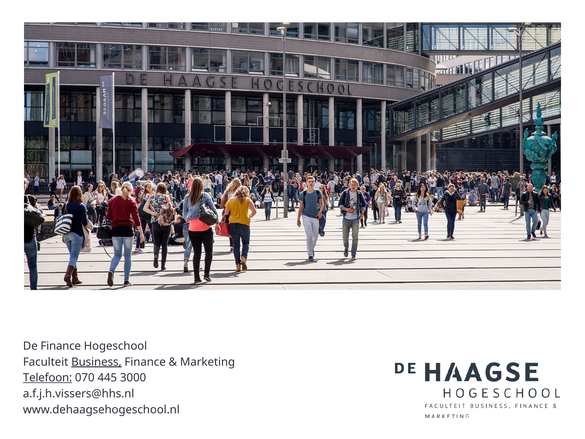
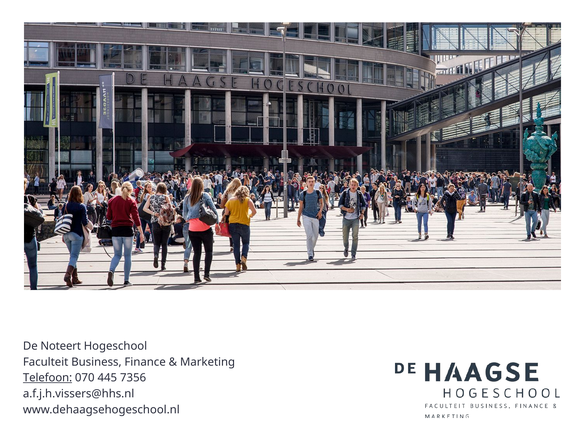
De Finance: Finance -> Noteert
Business underline: present -> none
3000: 3000 -> 7356
